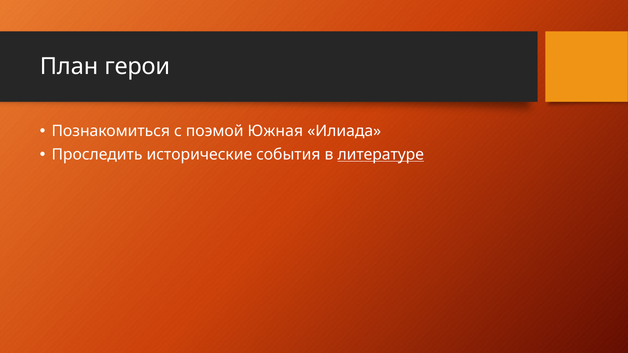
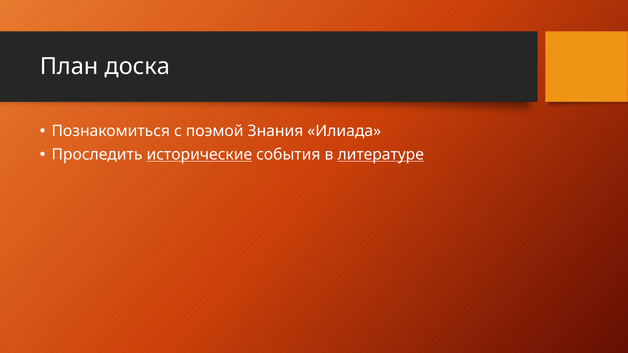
герои: герои -> доска
Южная: Южная -> Знания
исторические underline: none -> present
